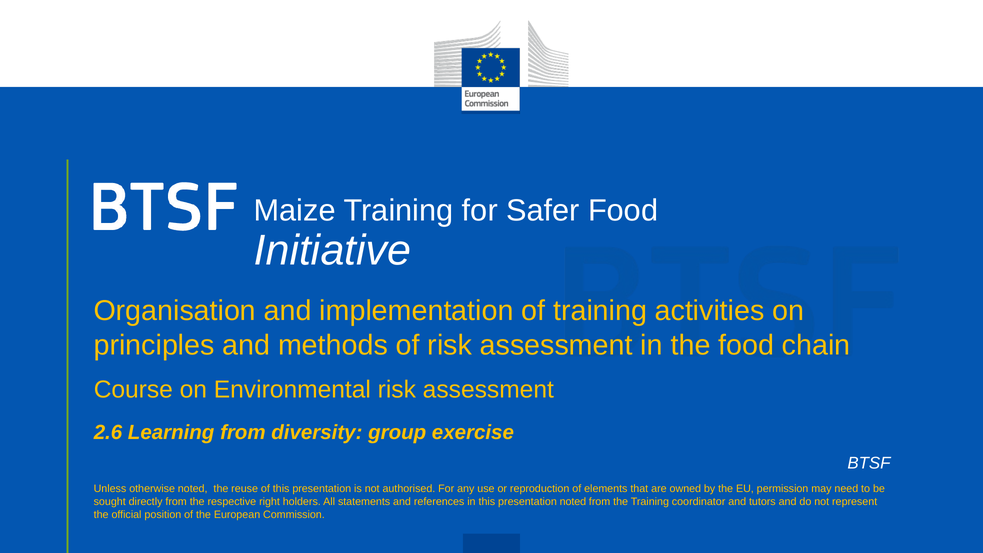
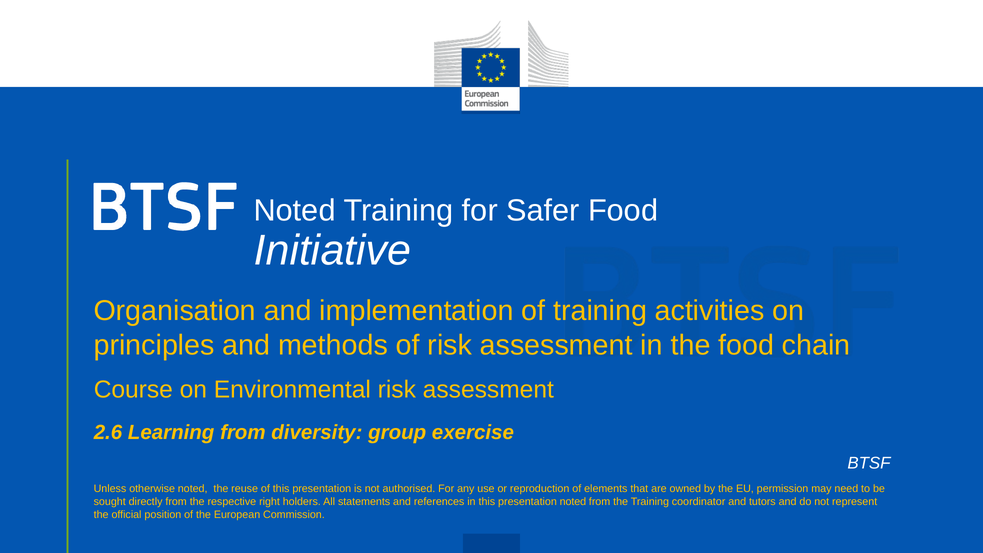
Maize at (295, 211): Maize -> Noted
